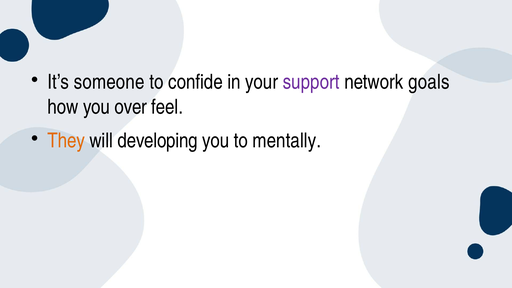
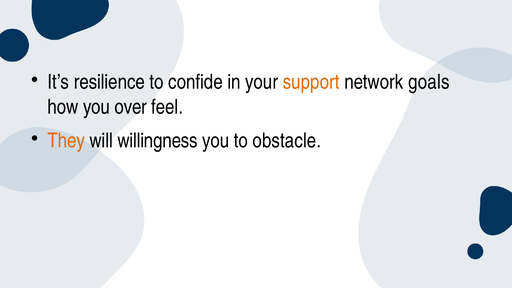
someone: someone -> resilience
support colour: purple -> orange
developing: developing -> willingness
mentally: mentally -> obstacle
